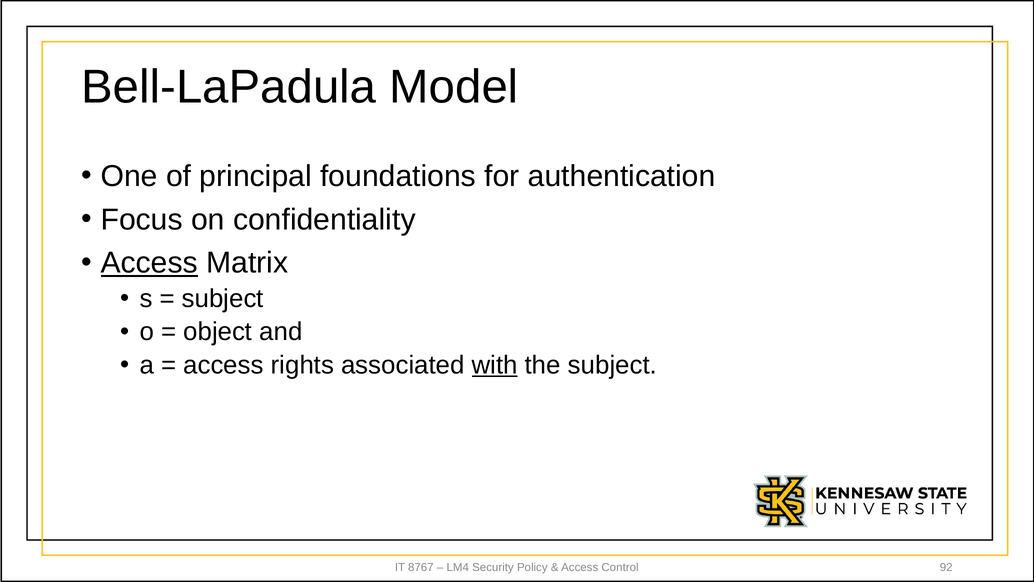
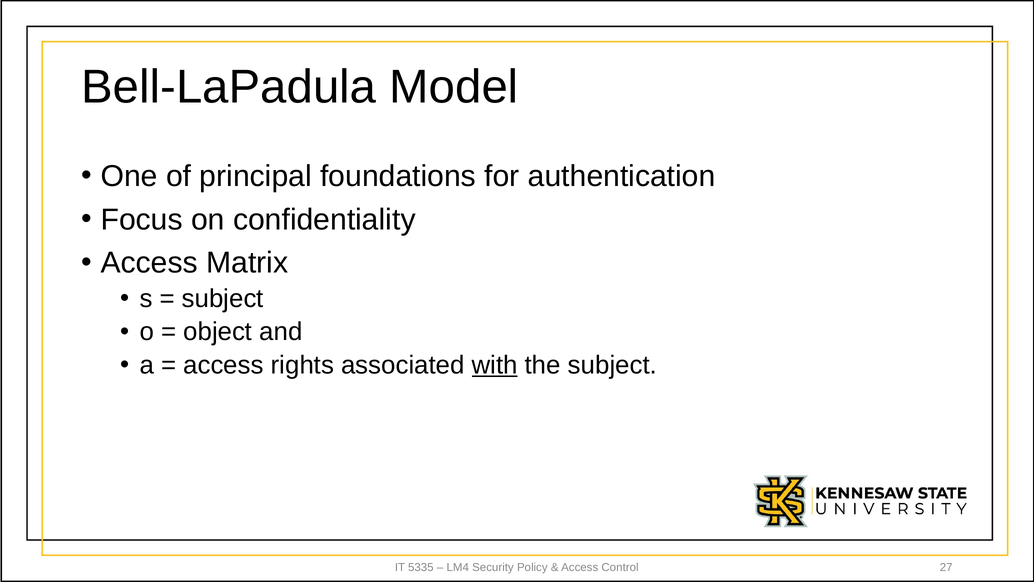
Access at (149, 263) underline: present -> none
8767: 8767 -> 5335
92: 92 -> 27
